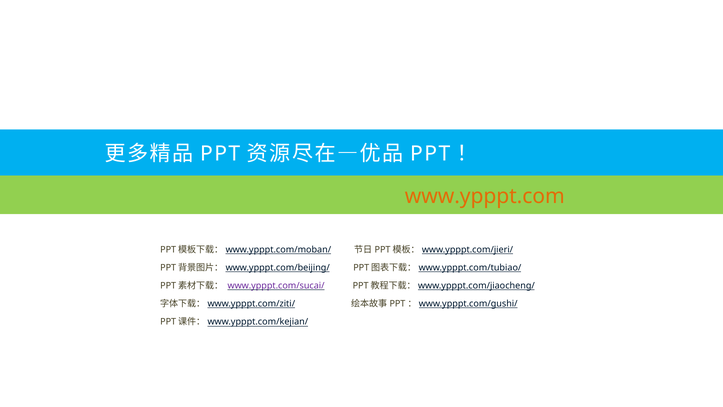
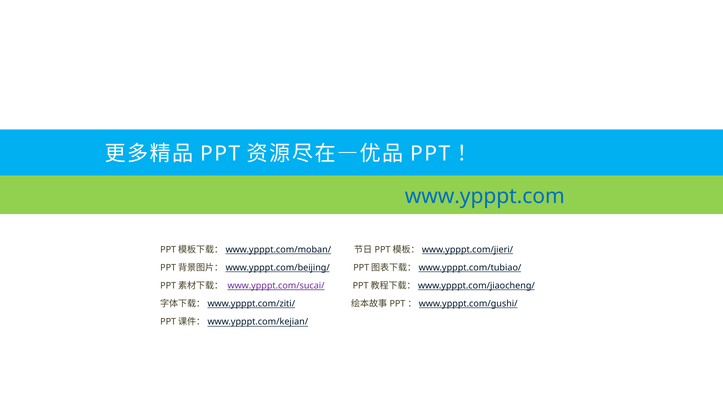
www.ypppt.com colour: orange -> blue
